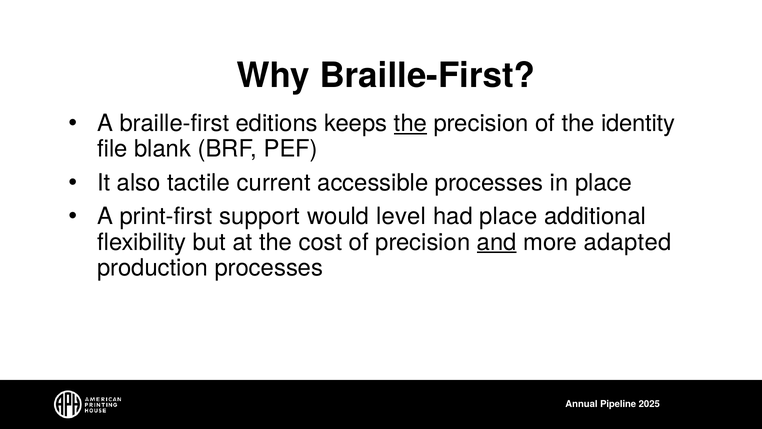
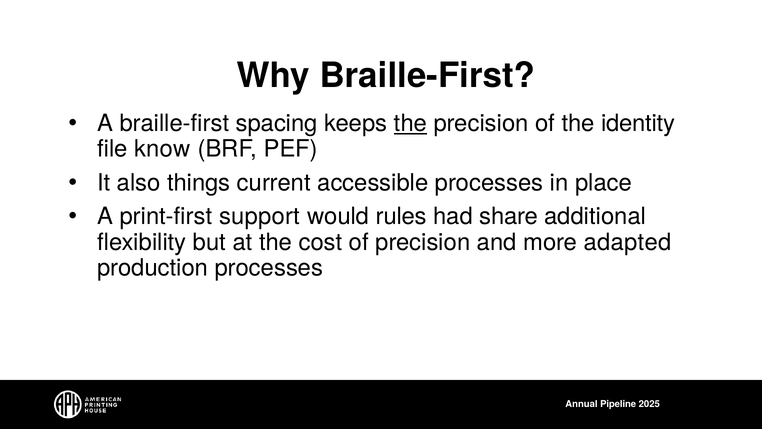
editions: editions -> spacing
blank: blank -> know
tactile: tactile -> things
level: level -> rules
had place: place -> share
and underline: present -> none
